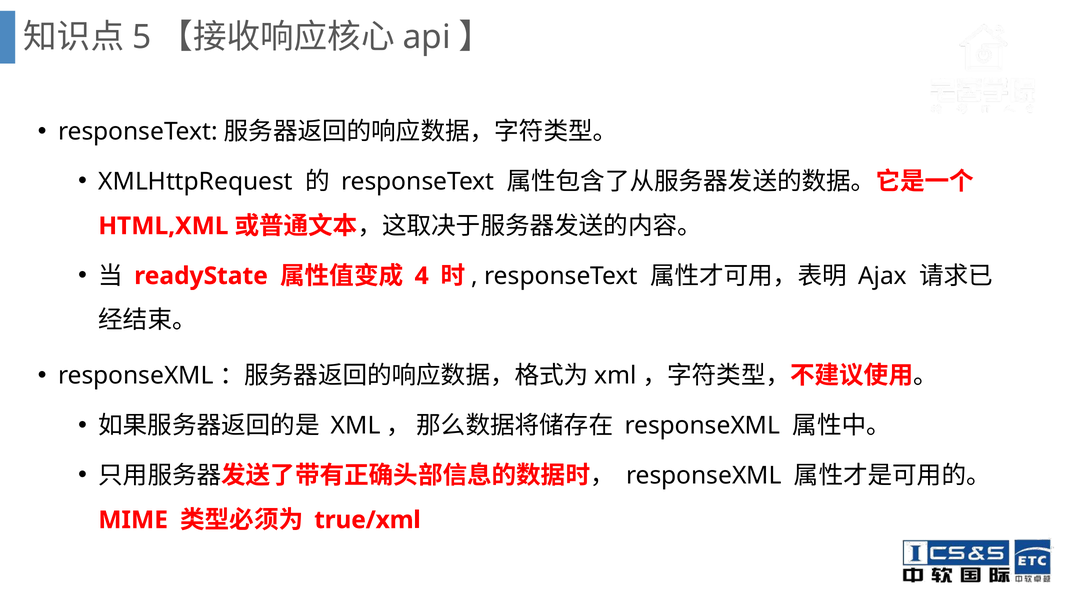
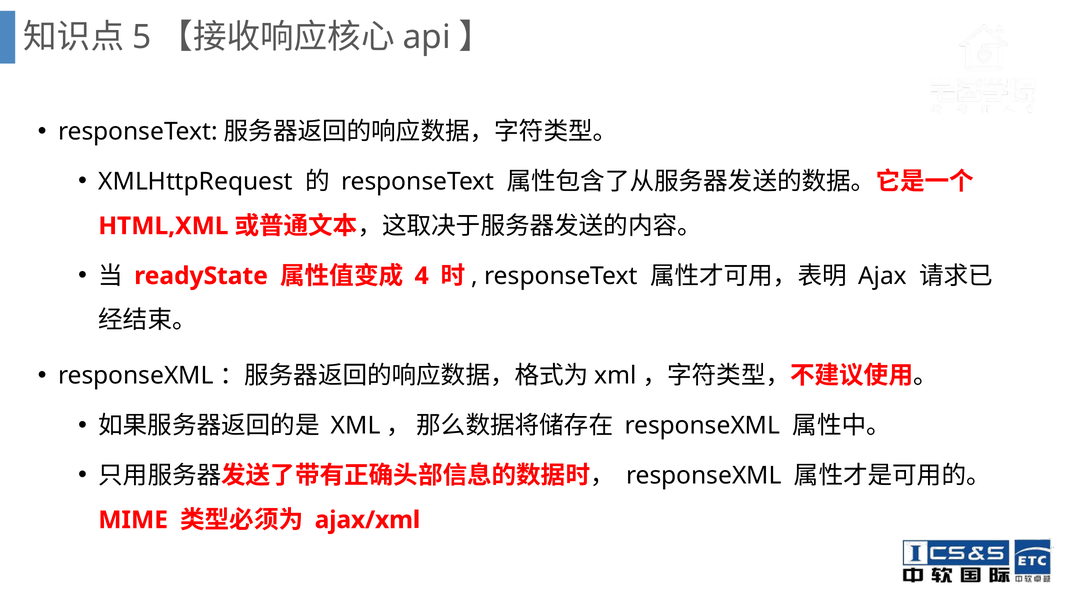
true/xml: true/xml -> ajax/xml
